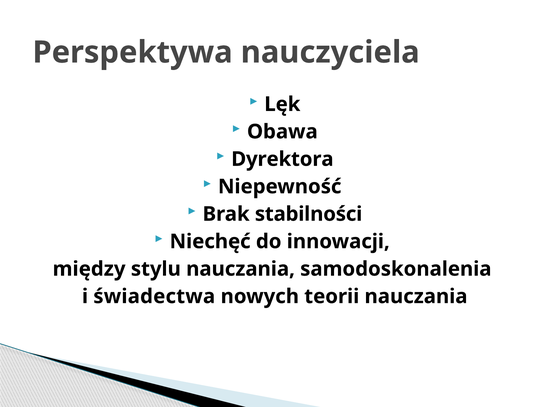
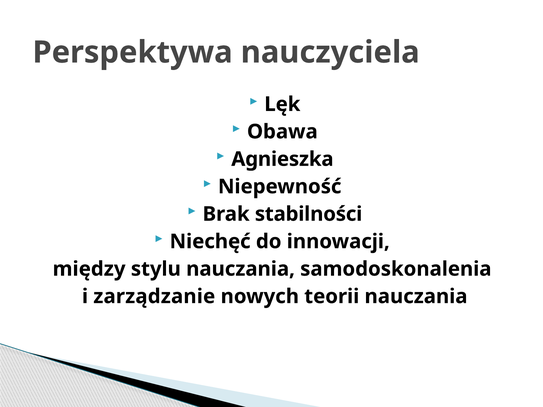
Dyrektora: Dyrektora -> Agnieszka
świadectwa: świadectwa -> zarządzanie
